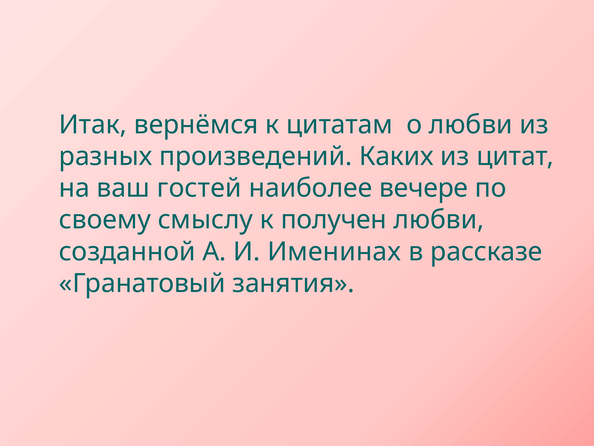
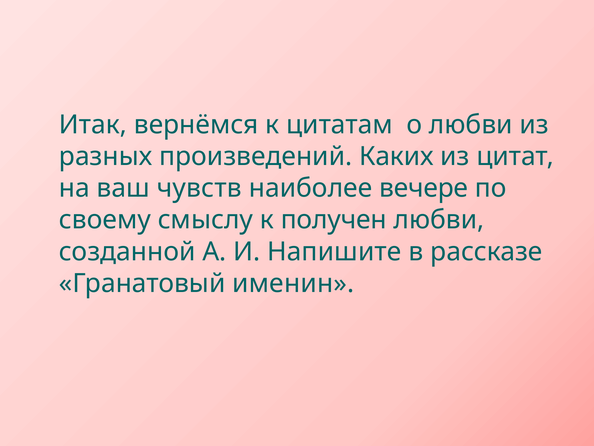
гостей: гостей -> чувств
Именинах: Именинах -> Напишите
занятия: занятия -> именин
